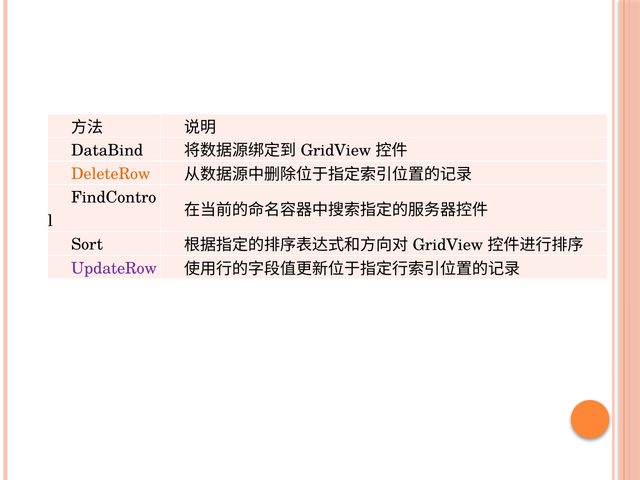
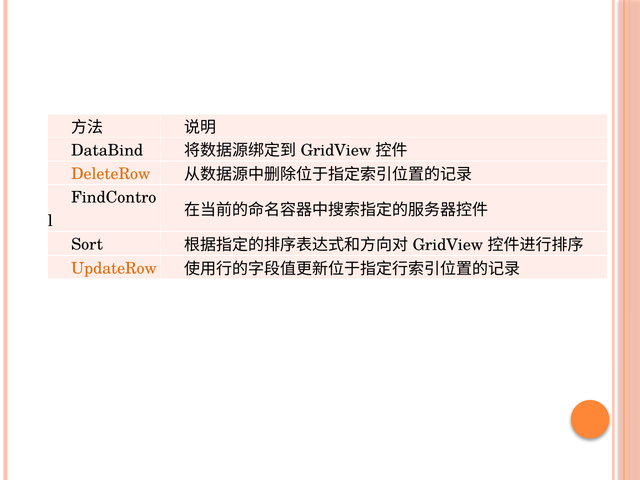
UpdateRow colour: purple -> orange
